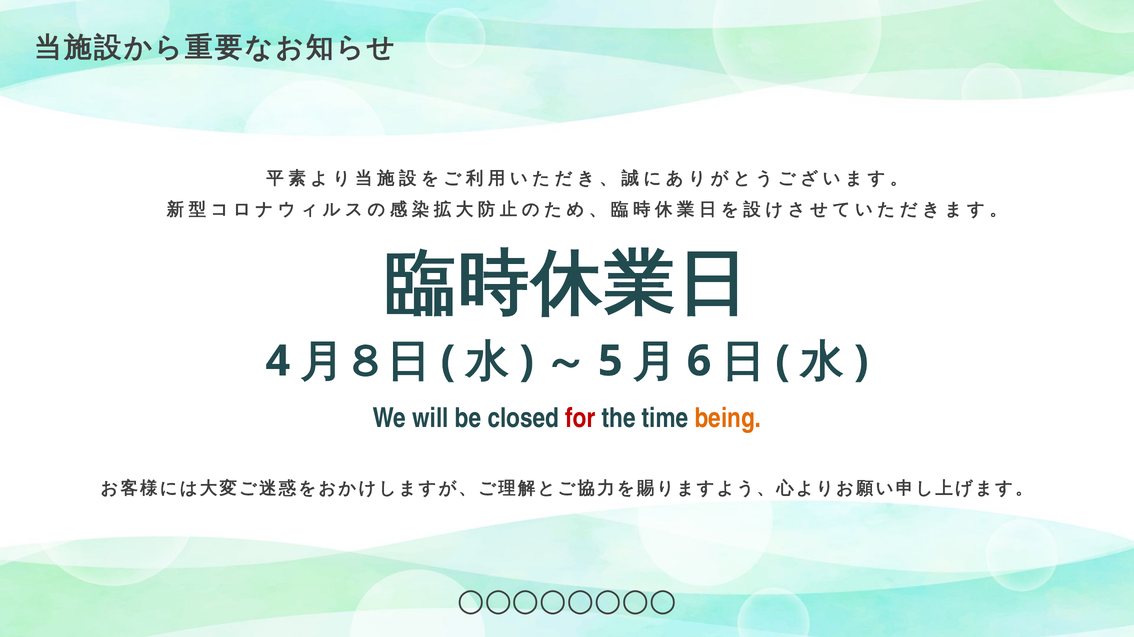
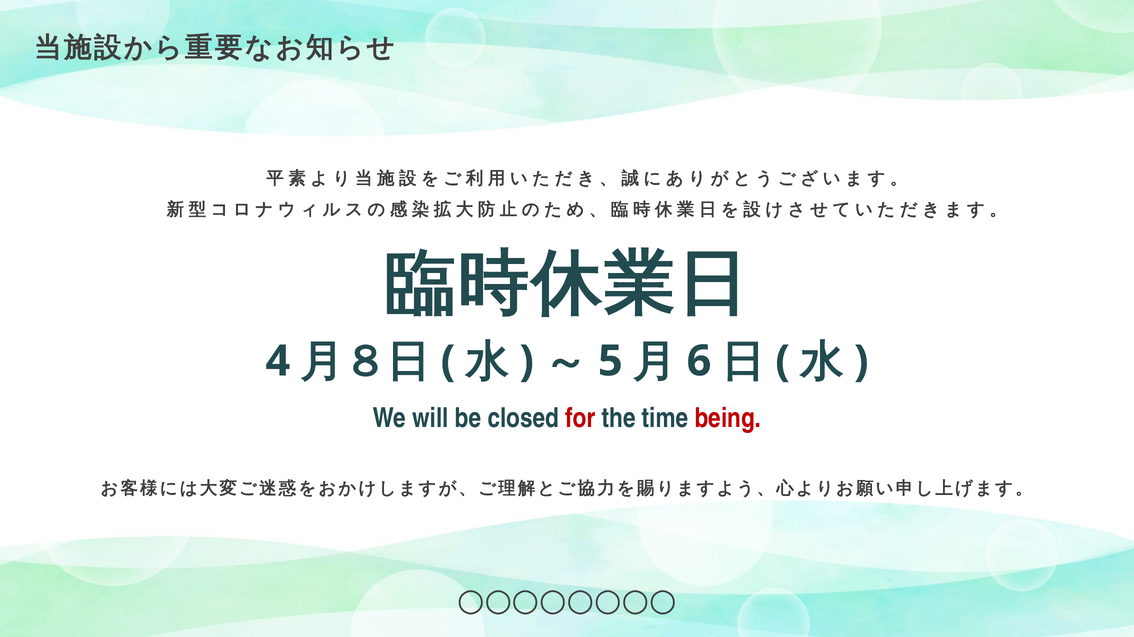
being colour: orange -> red
